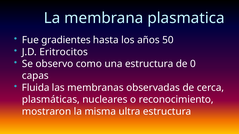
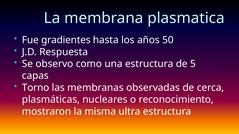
Eritrocitos: Eritrocitos -> Respuesta
0: 0 -> 5
Fluida: Fluida -> Torno
